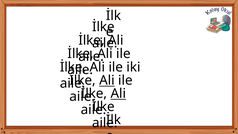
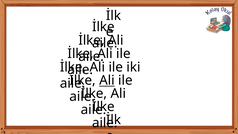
Ali at (118, 93) underline: present -> none
